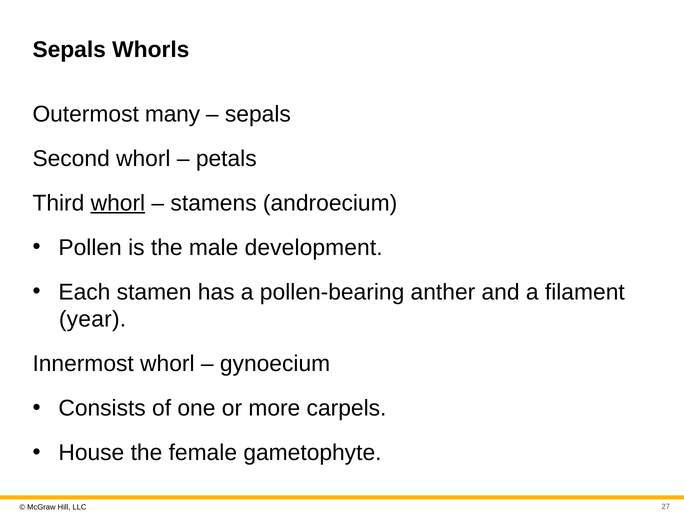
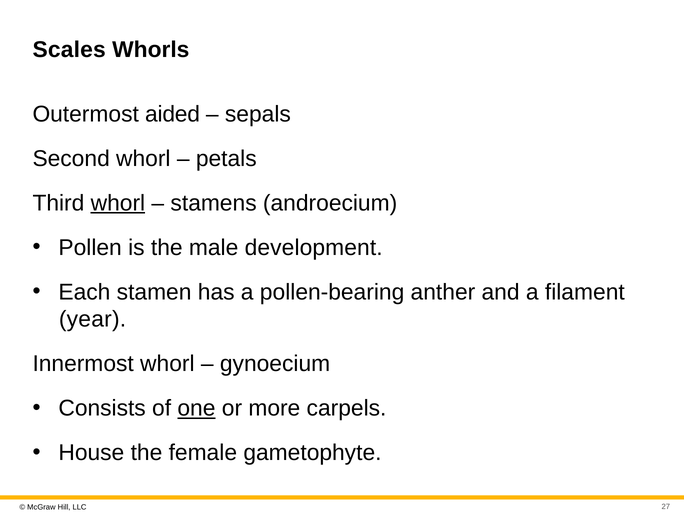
Sepals at (69, 50): Sepals -> Scales
many: many -> aided
one underline: none -> present
